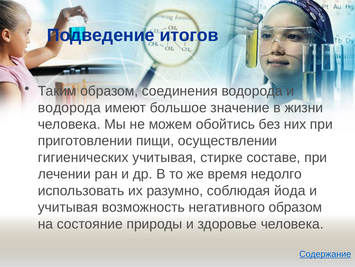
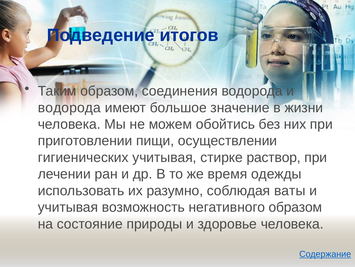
составе: составе -> раствор
недолго: недолго -> одежды
йода: йода -> ваты
